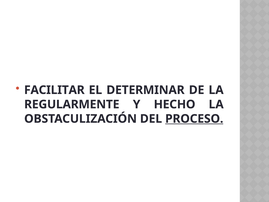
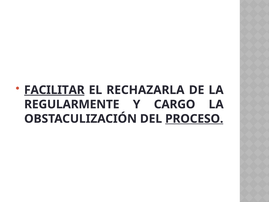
FACILITAR underline: none -> present
DETERMINAR: DETERMINAR -> RECHAZARLA
HECHO: HECHO -> CARGO
